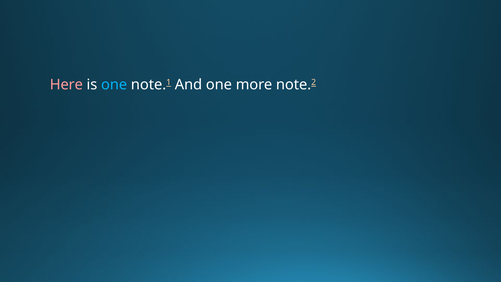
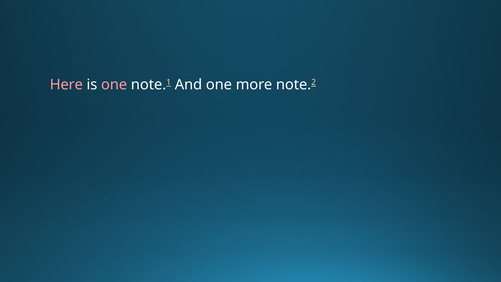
one at (114, 85) colour: light blue -> pink
